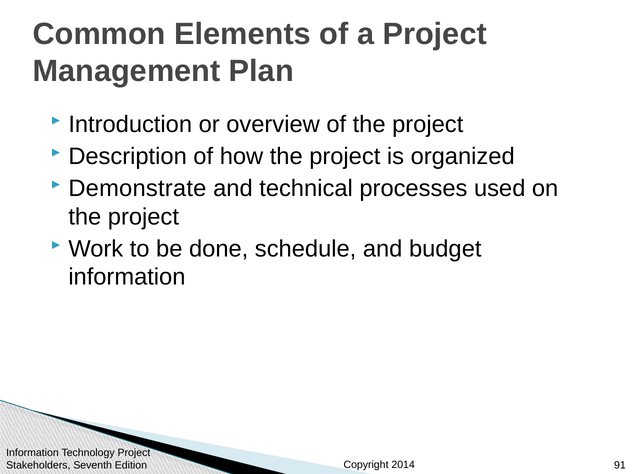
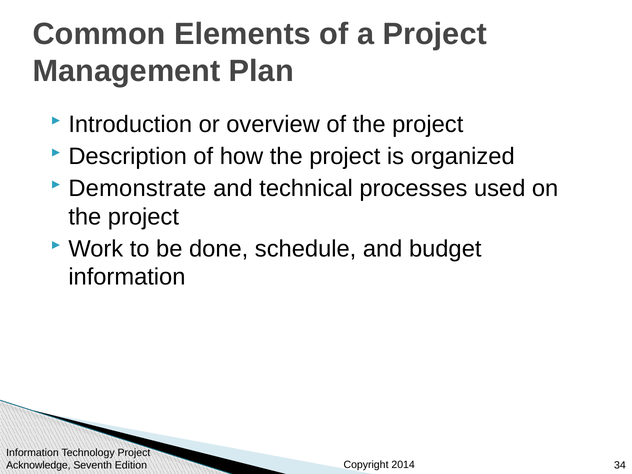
Stakeholders: Stakeholders -> Acknowledge
91: 91 -> 34
